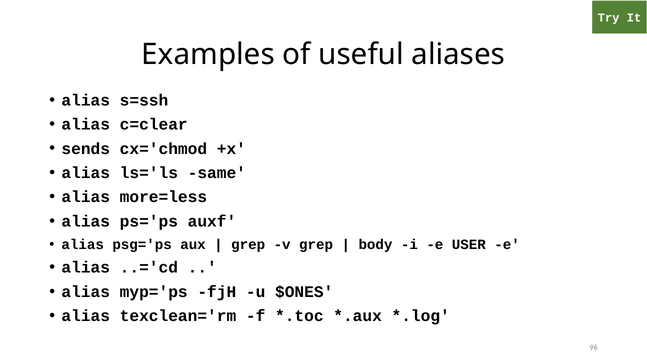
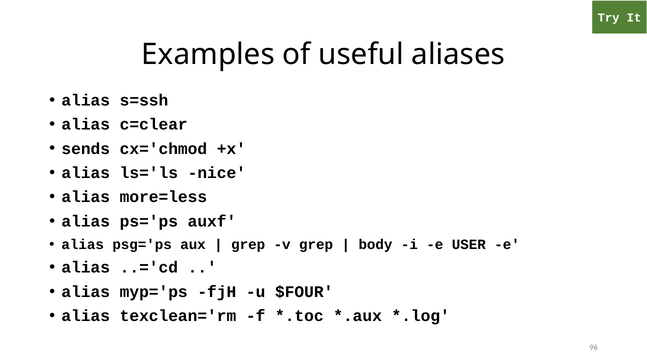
same: same -> nice
$ONES: $ONES -> $FOUR
